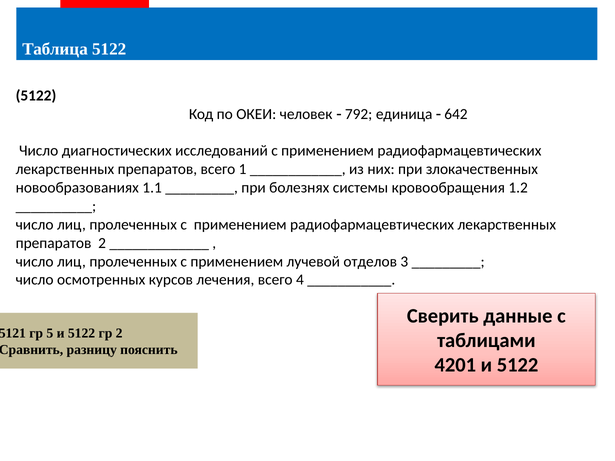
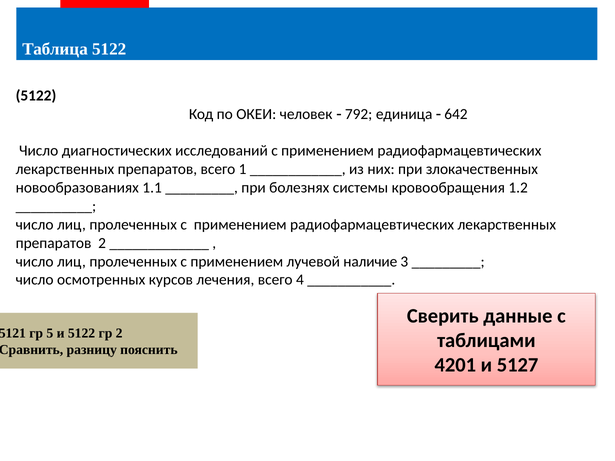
отделов: отделов -> наличие
4201 и 5122: 5122 -> 5127
